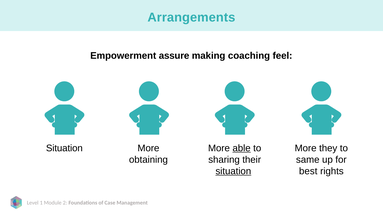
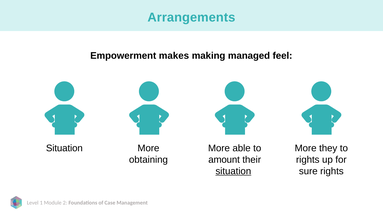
assure: assure -> makes
coaching: coaching -> managed
able underline: present -> none
sharing: sharing -> amount
same at (308, 159): same -> rights
best: best -> sure
